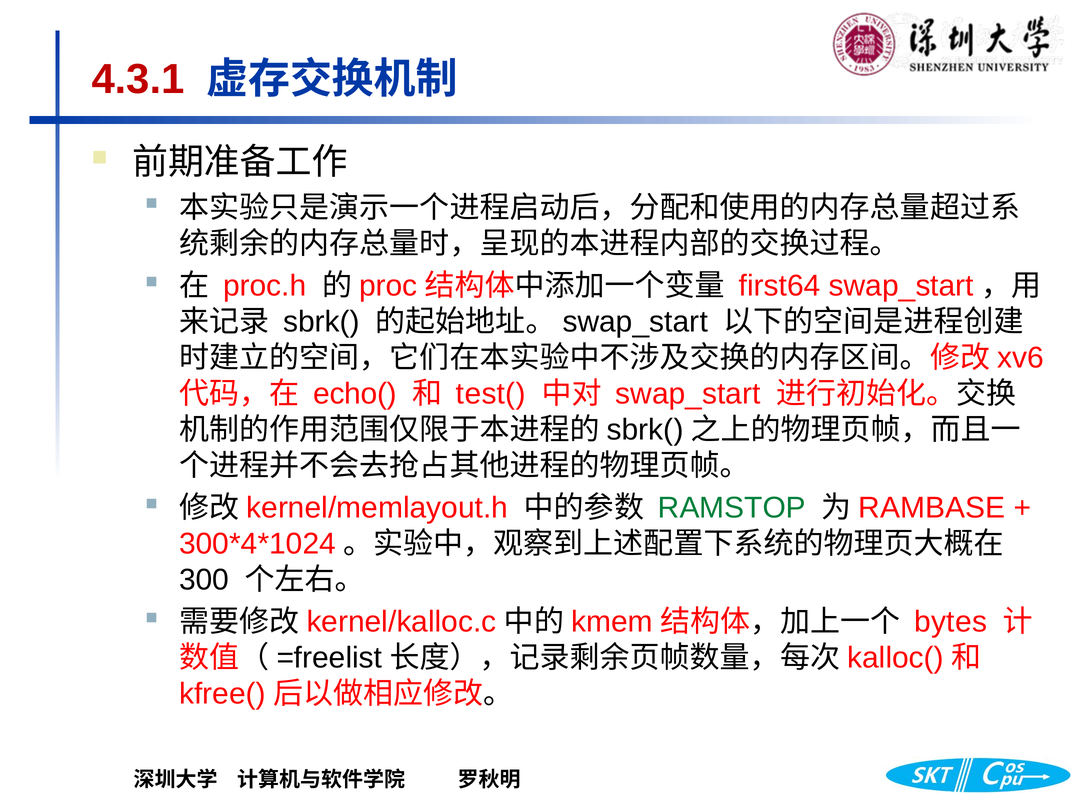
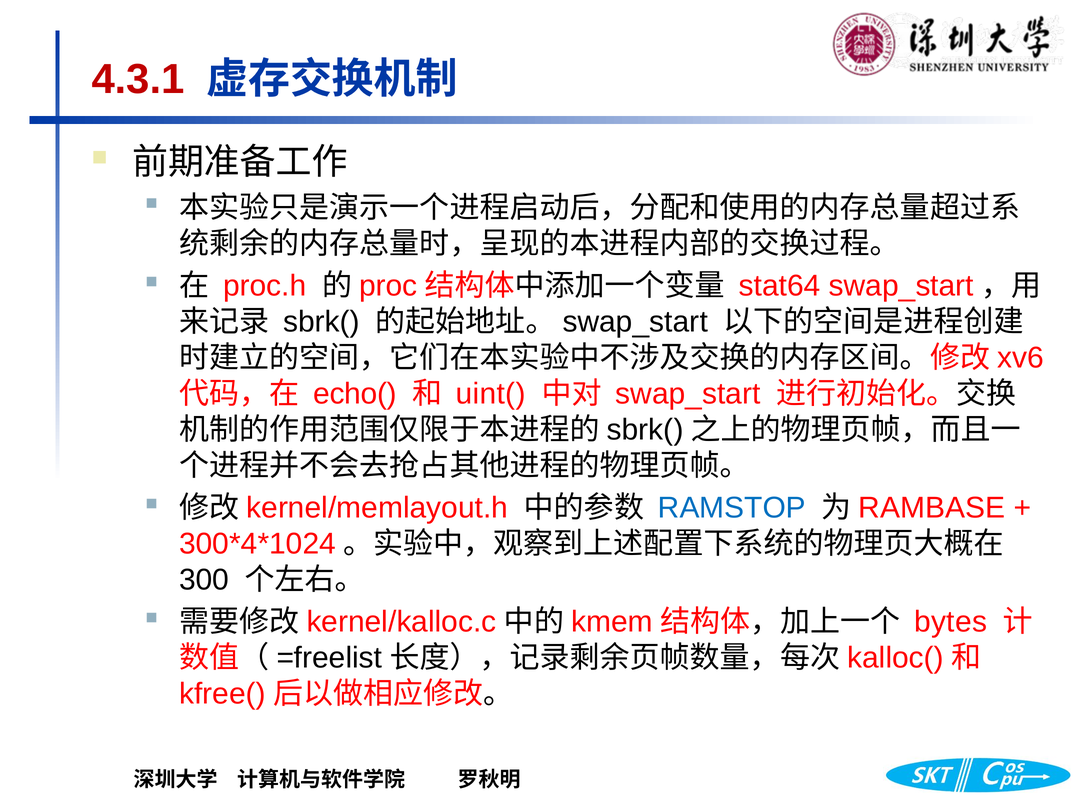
first64: first64 -> stat64
test(: test( -> uint(
RAMSTOP colour: green -> blue
